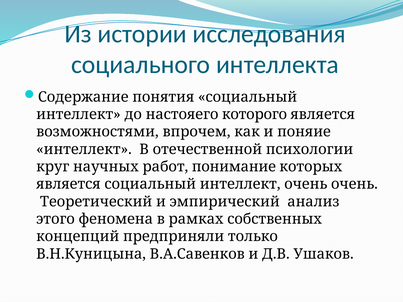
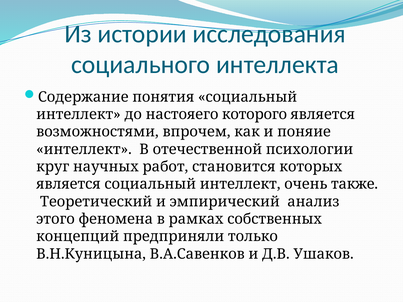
понимание: понимание -> становится
очень очень: очень -> также
